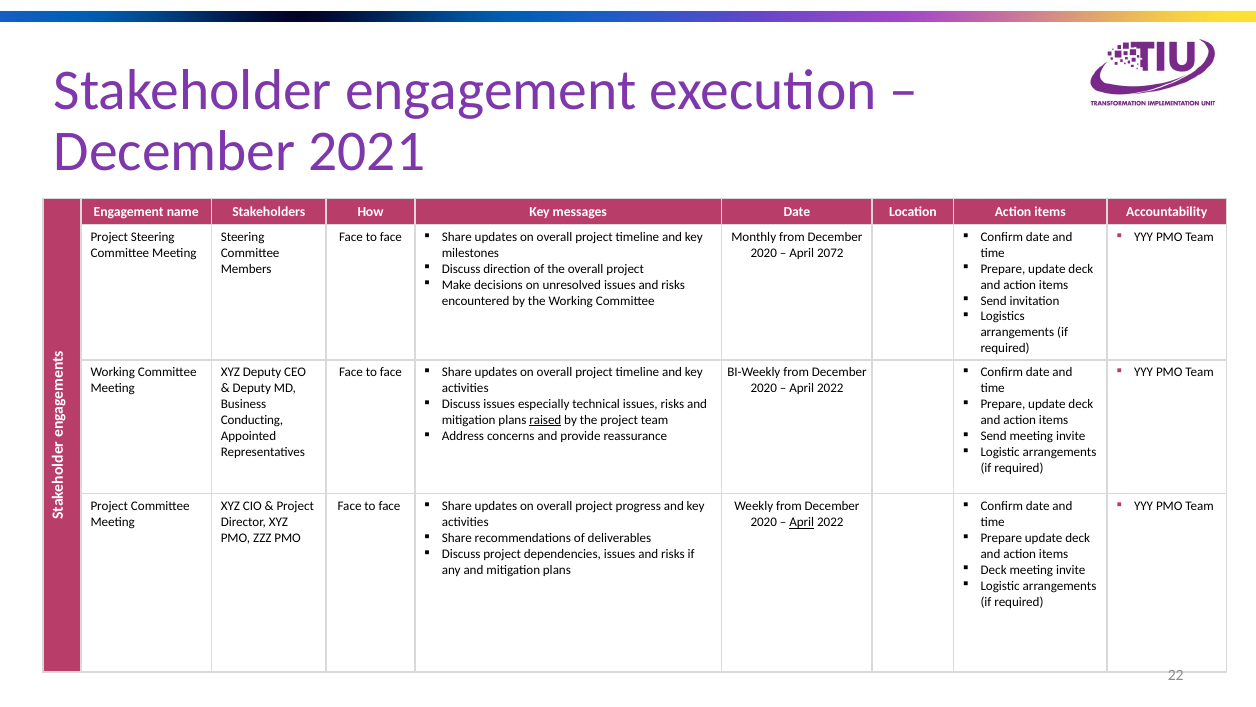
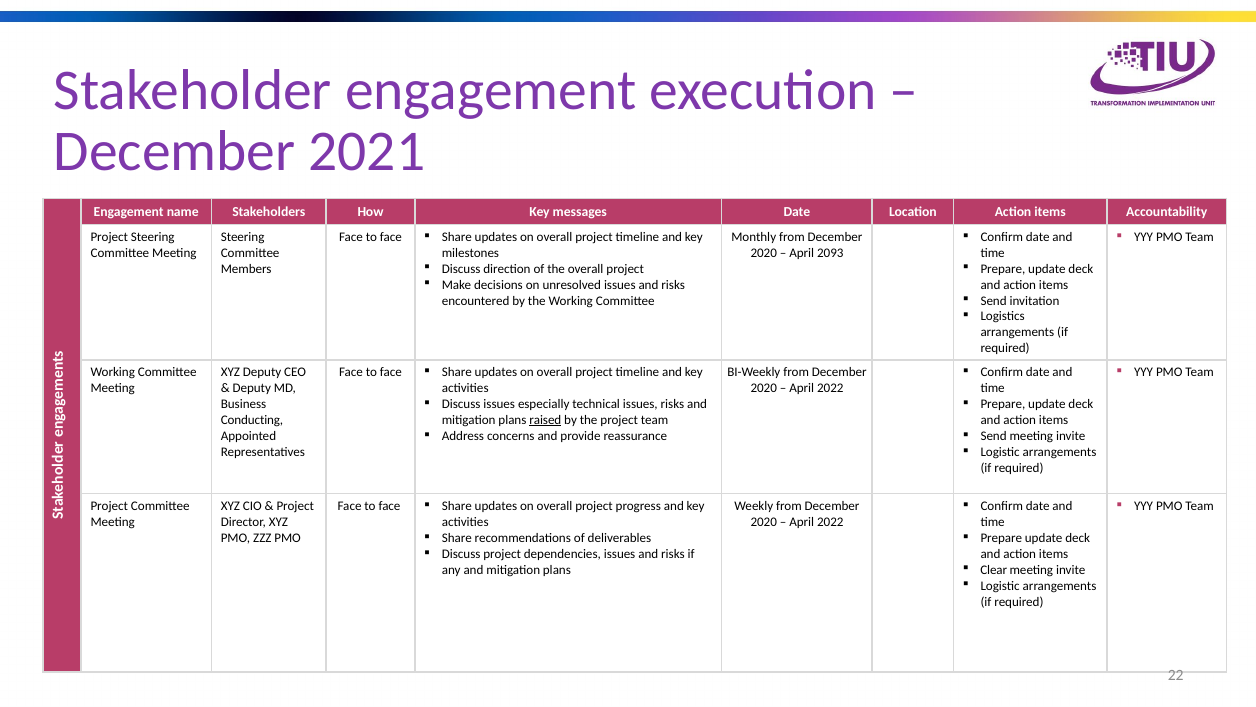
2072: 2072 -> 2093
April at (802, 522) underline: present -> none
Deck at (994, 570): Deck -> Clear
